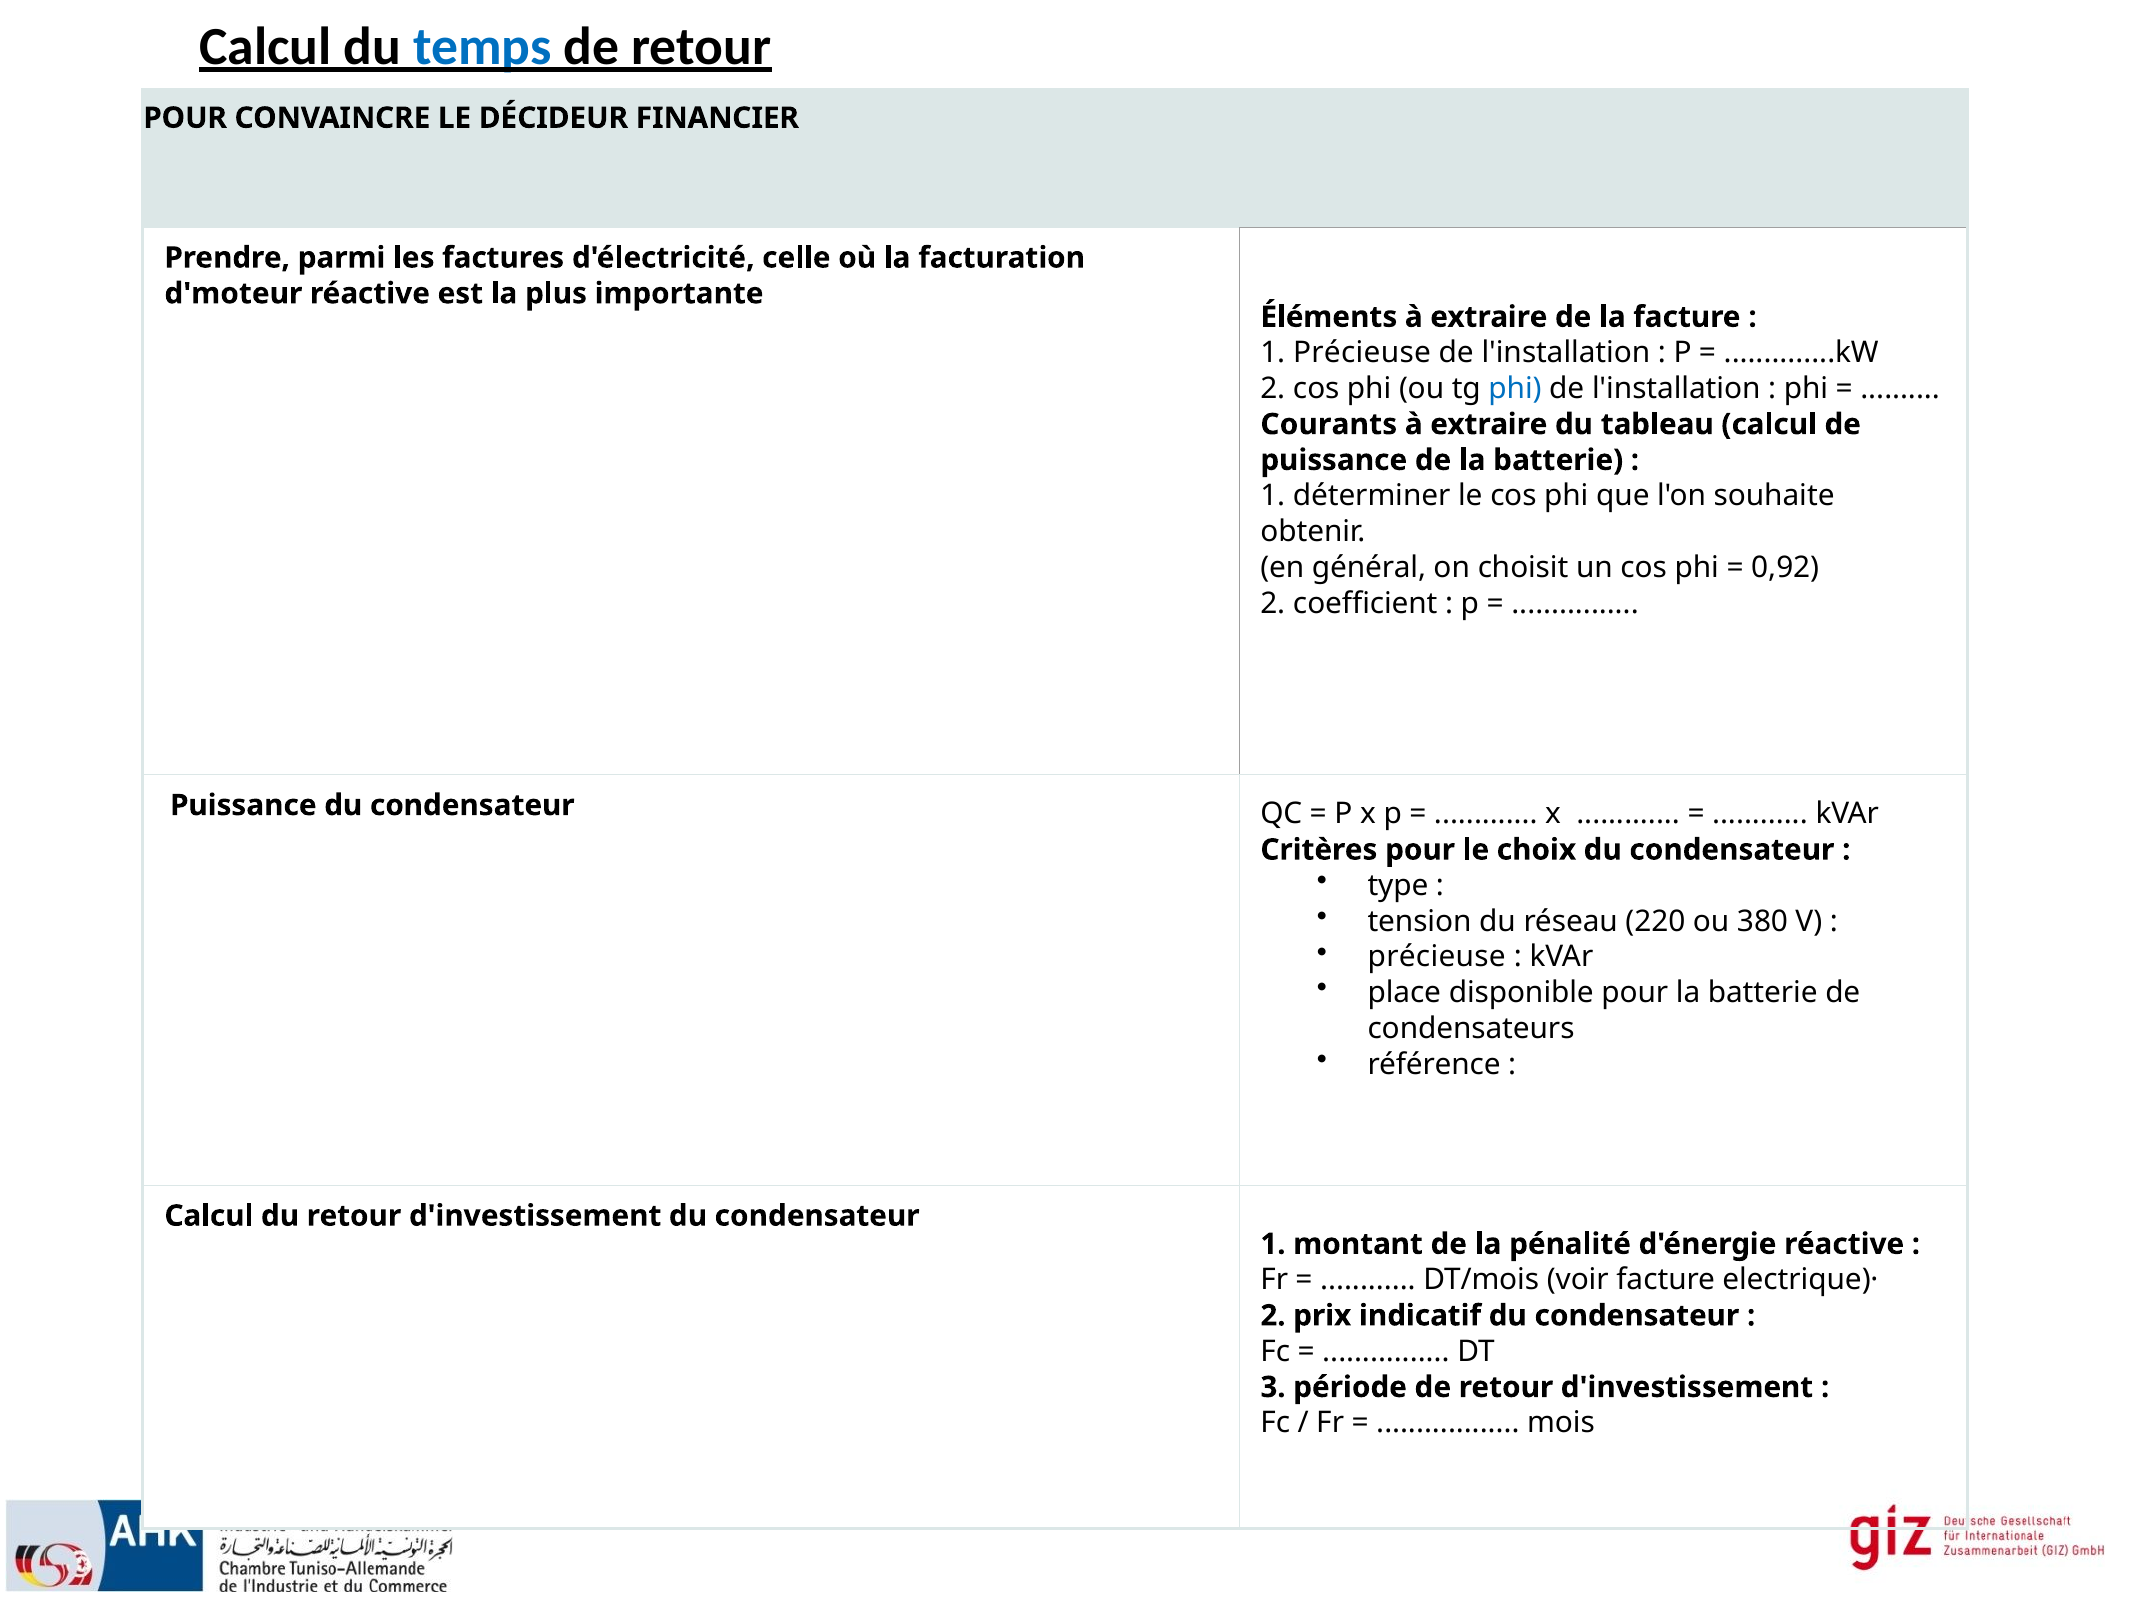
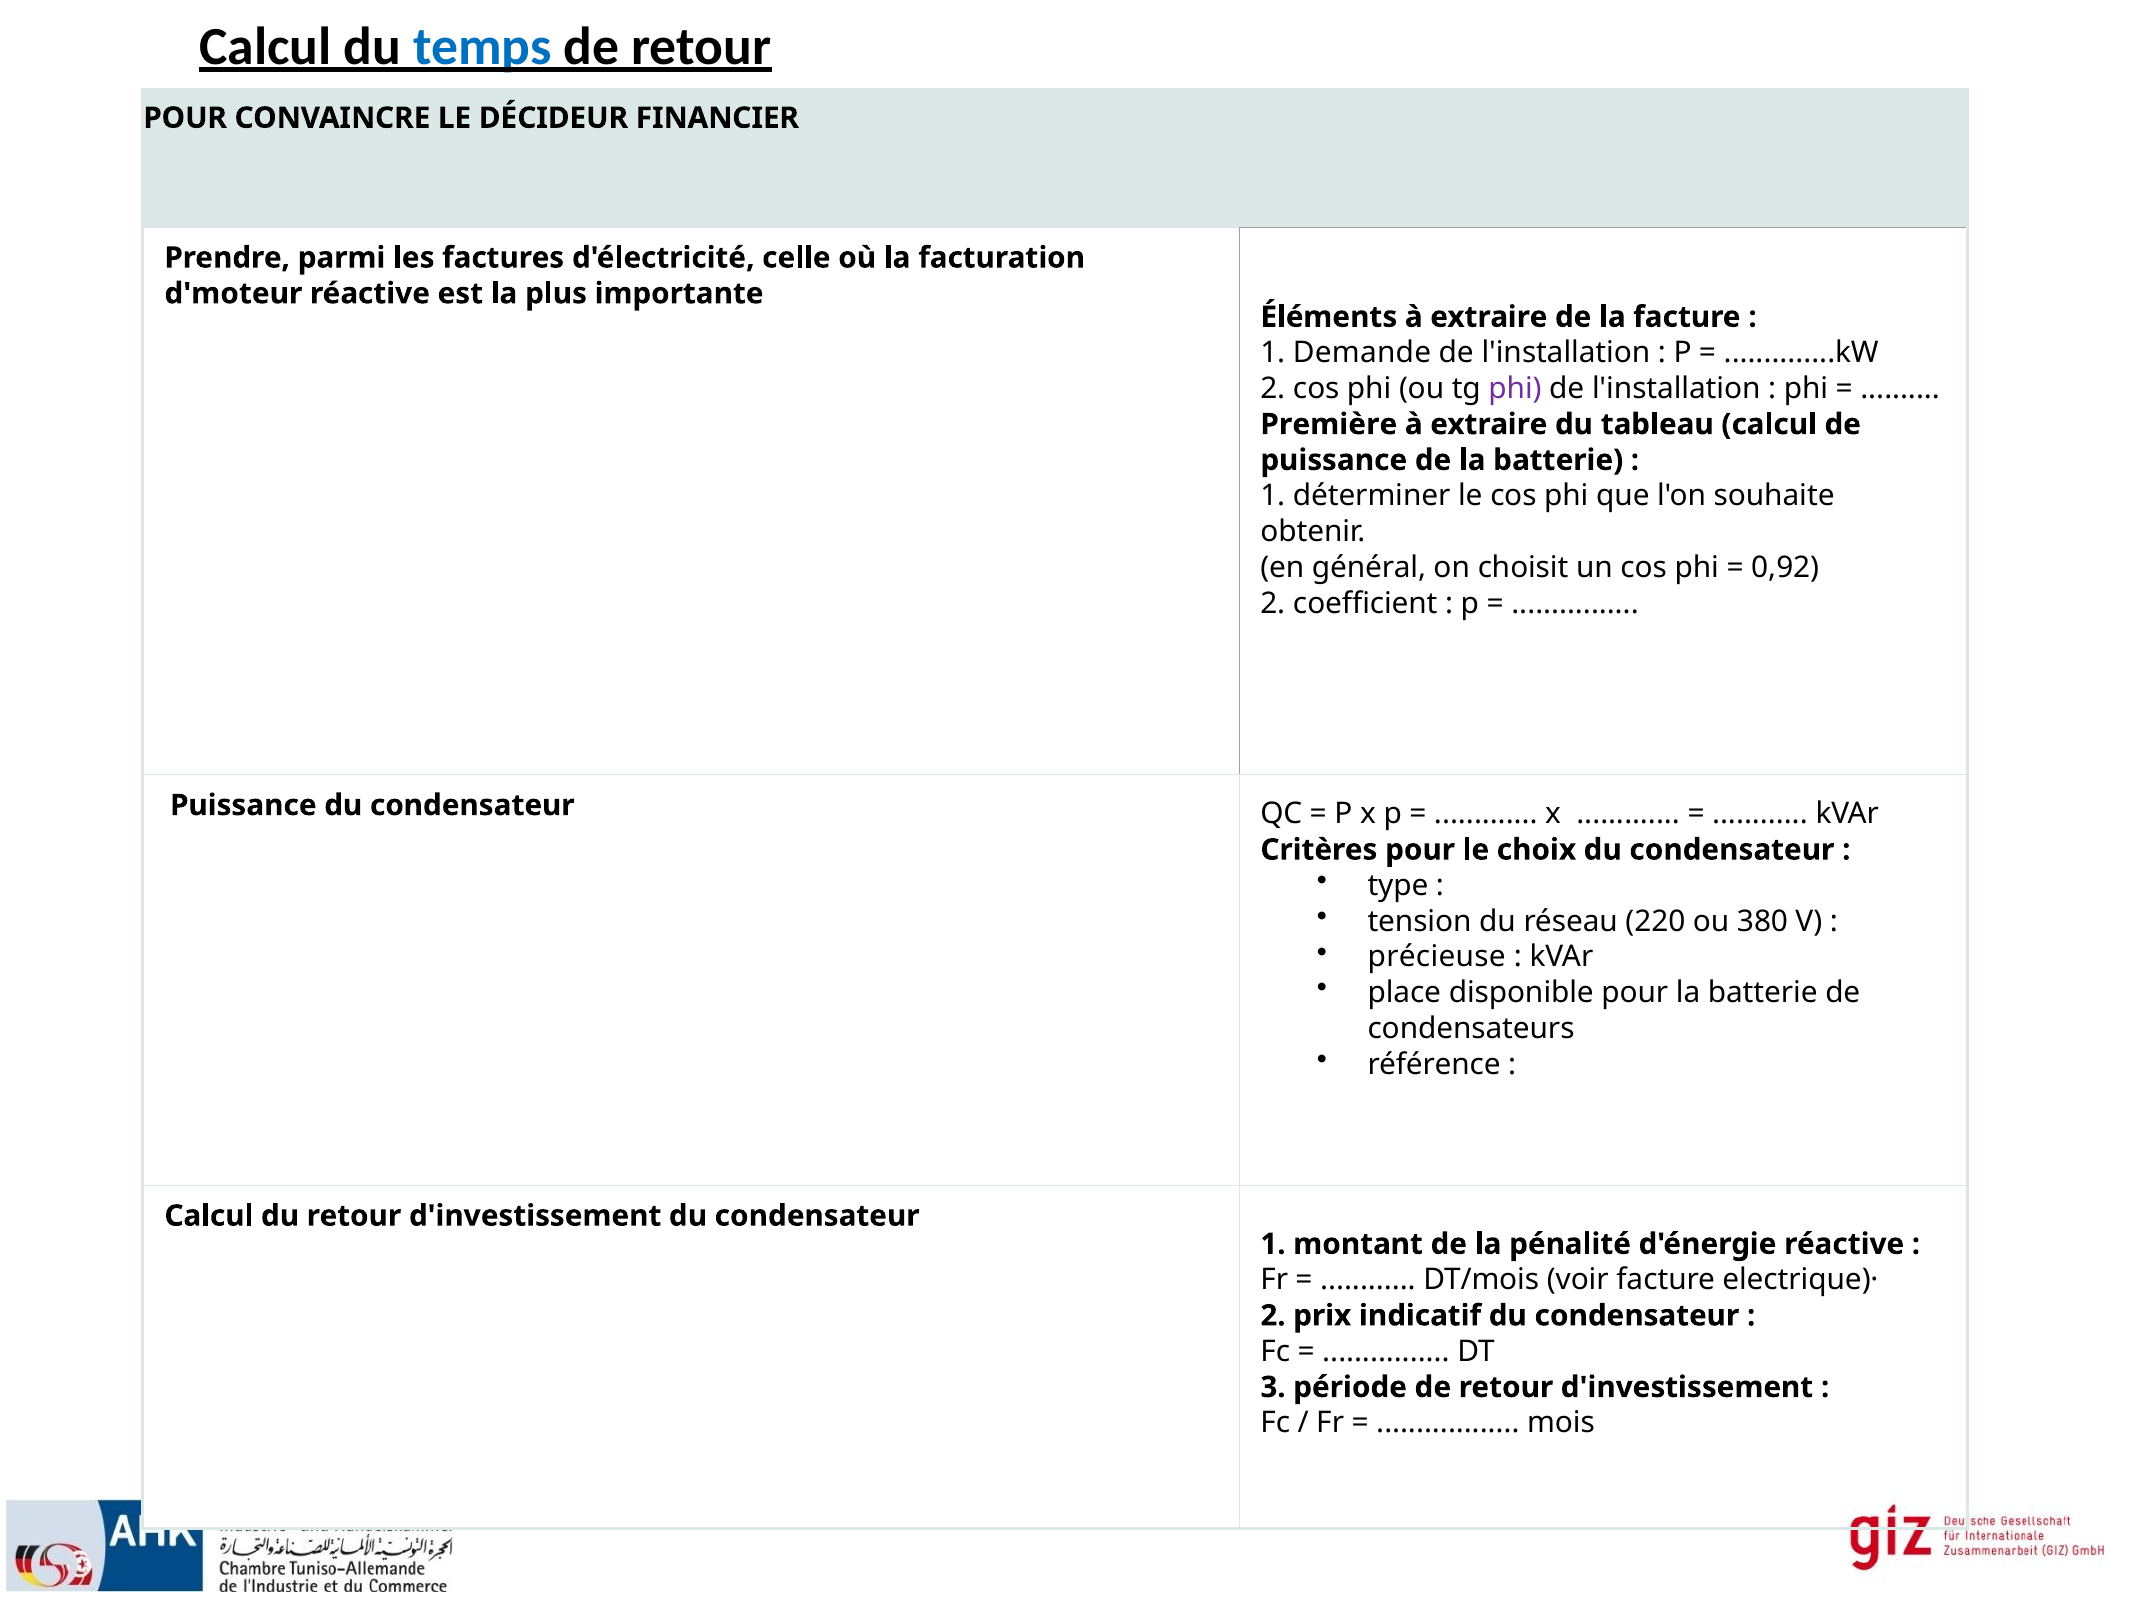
1 Précieuse: Précieuse -> Demande
phi at (1515, 389) colour: blue -> purple
Courants: Courants -> Première
